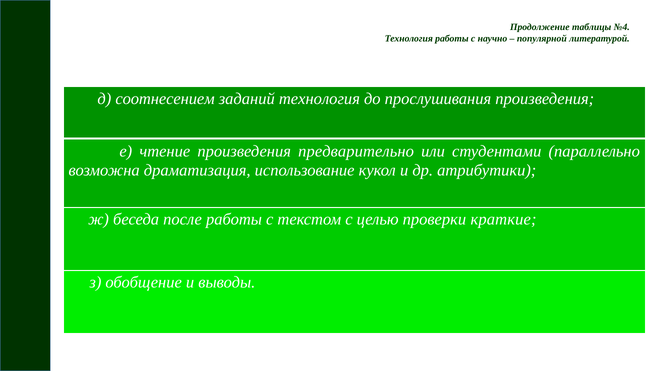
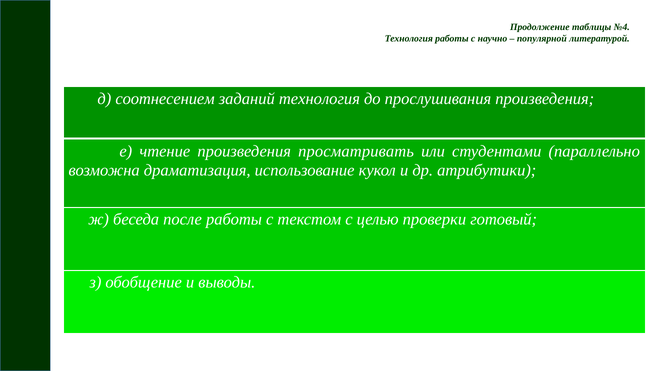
предварительно: предварительно -> просматривать
краткие: краткие -> готовый
